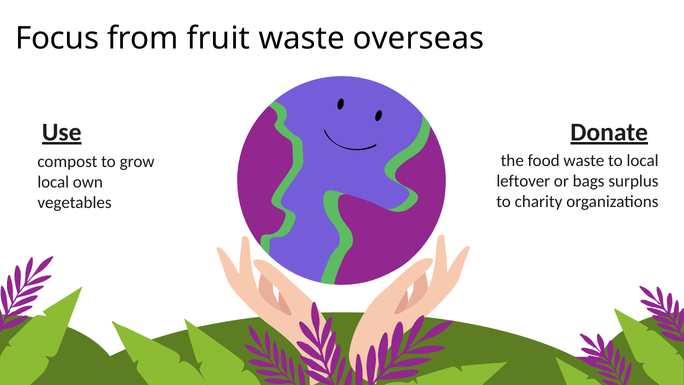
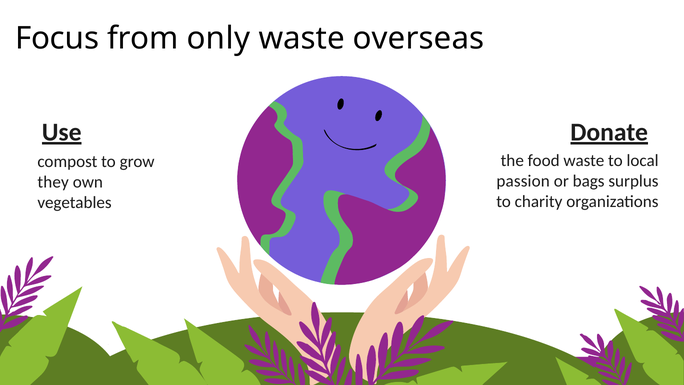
fruit: fruit -> only
leftover: leftover -> passion
local at (53, 182): local -> they
